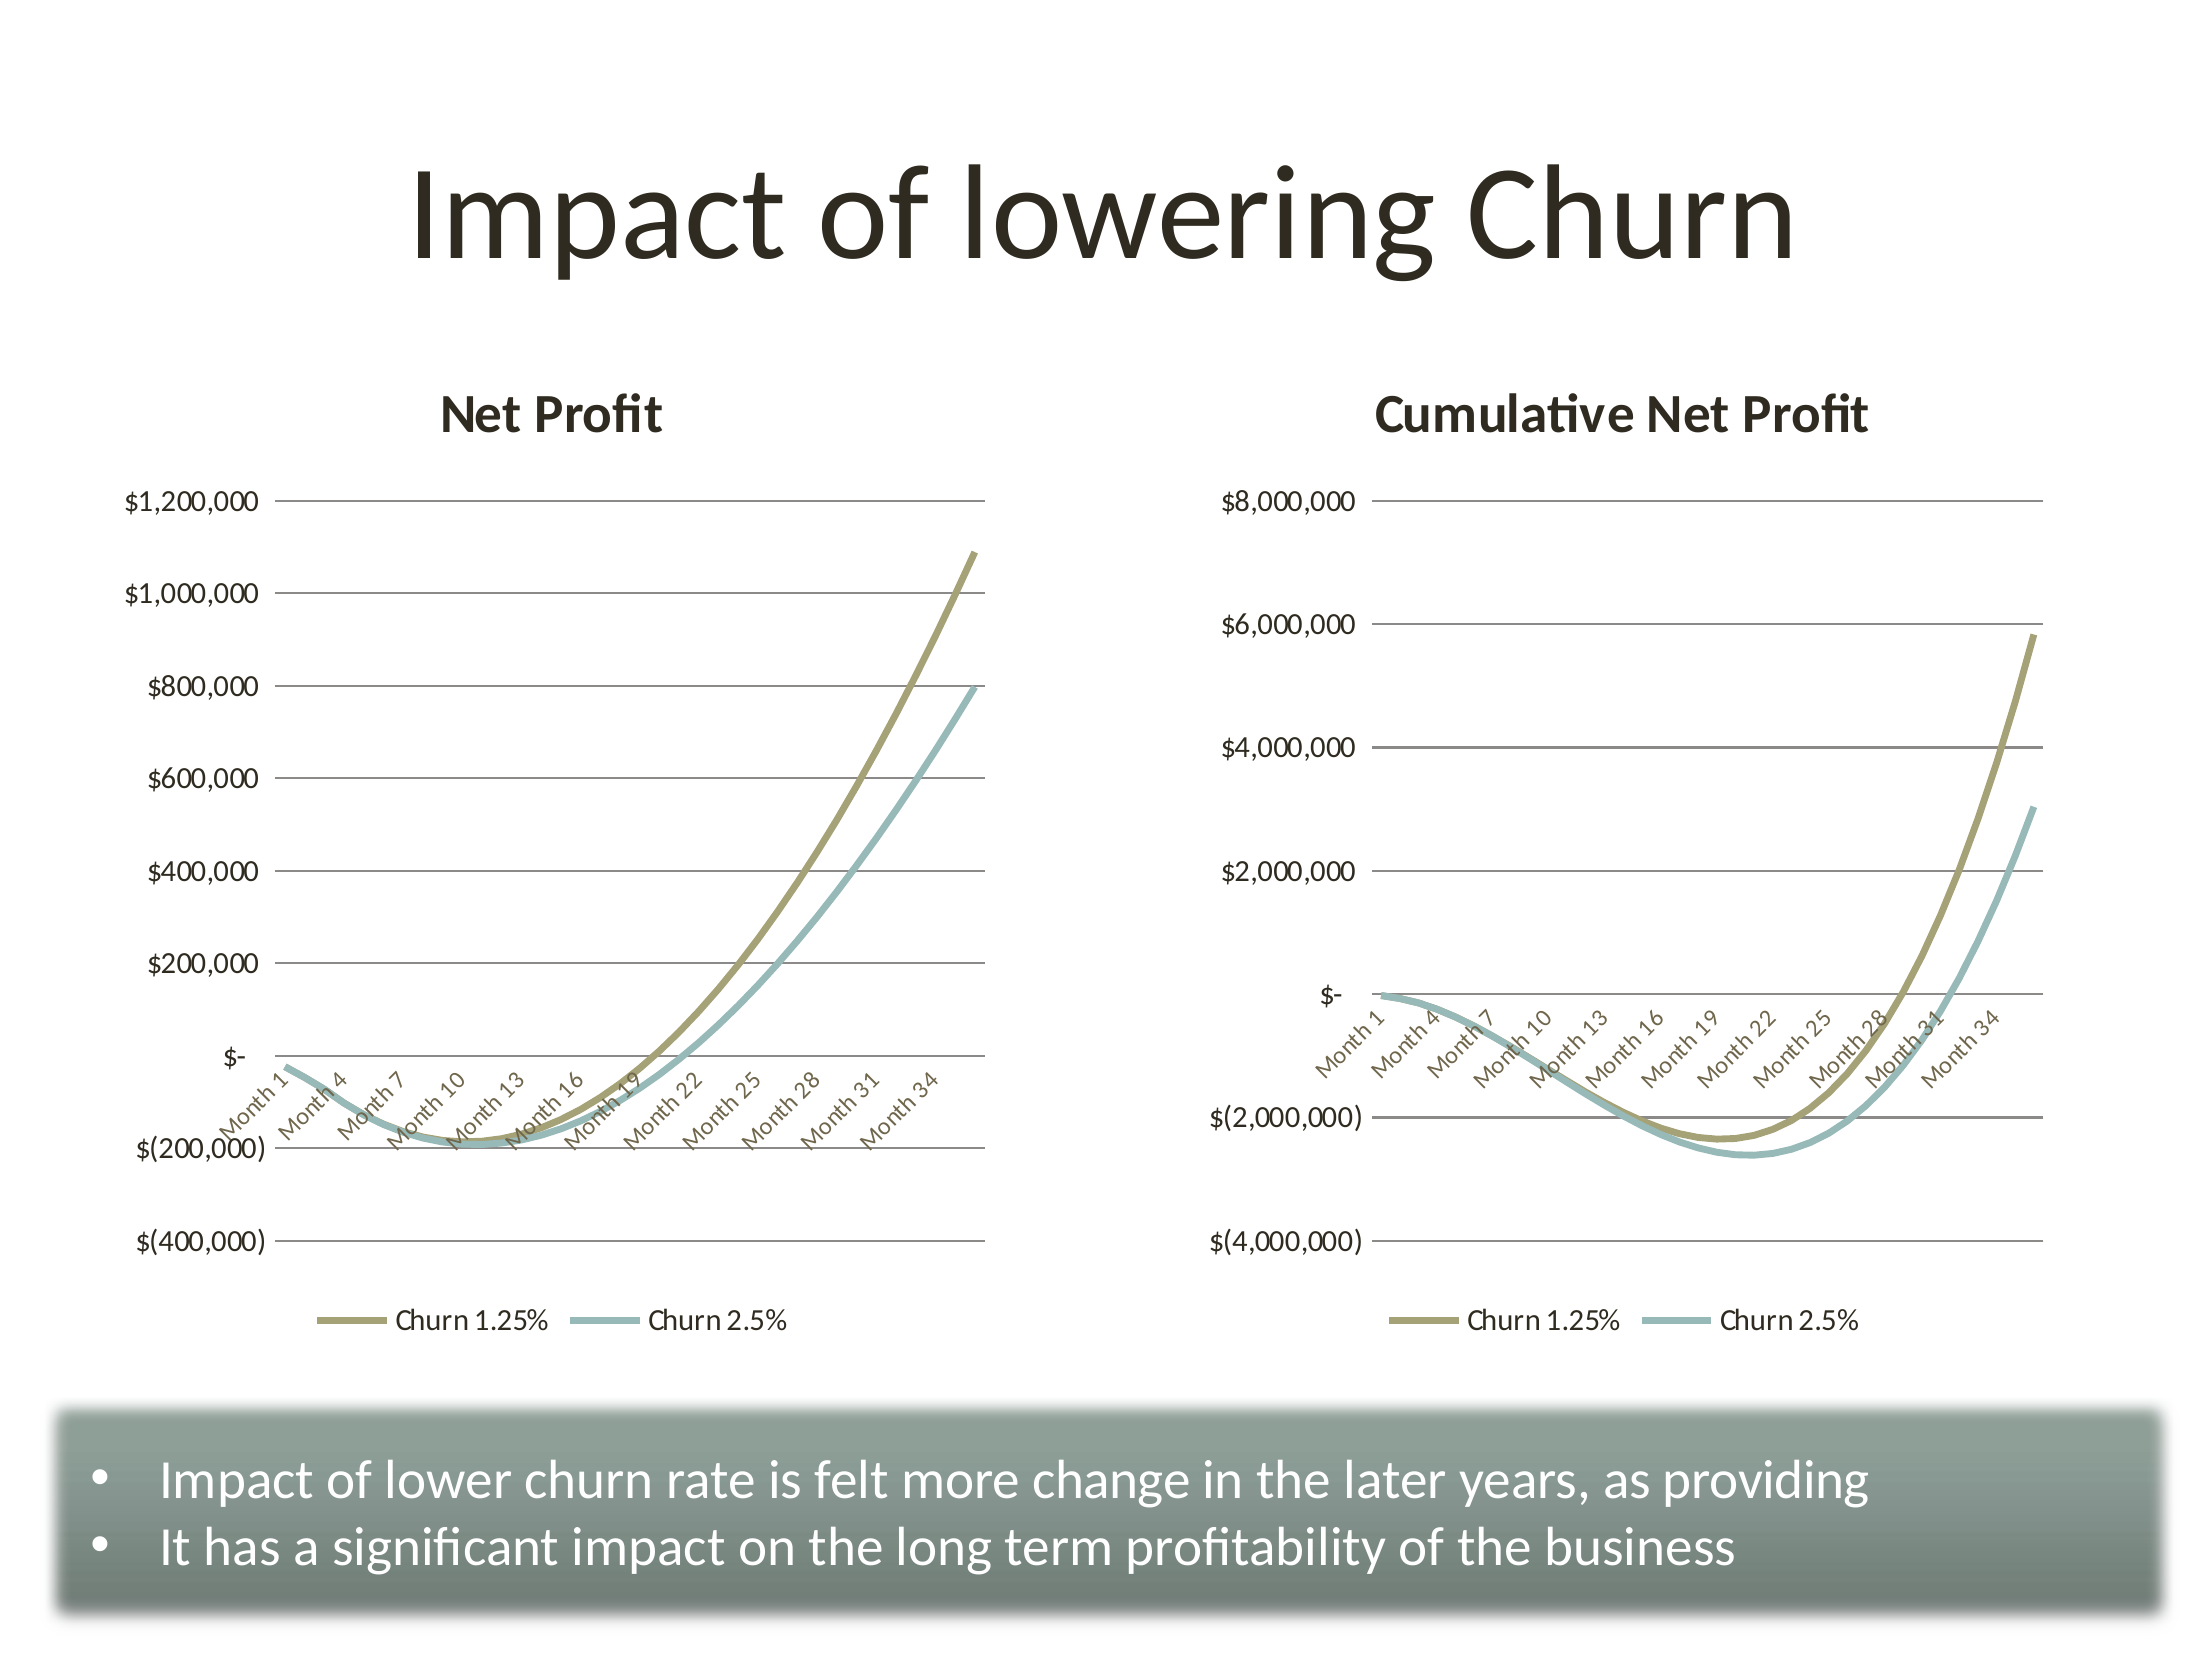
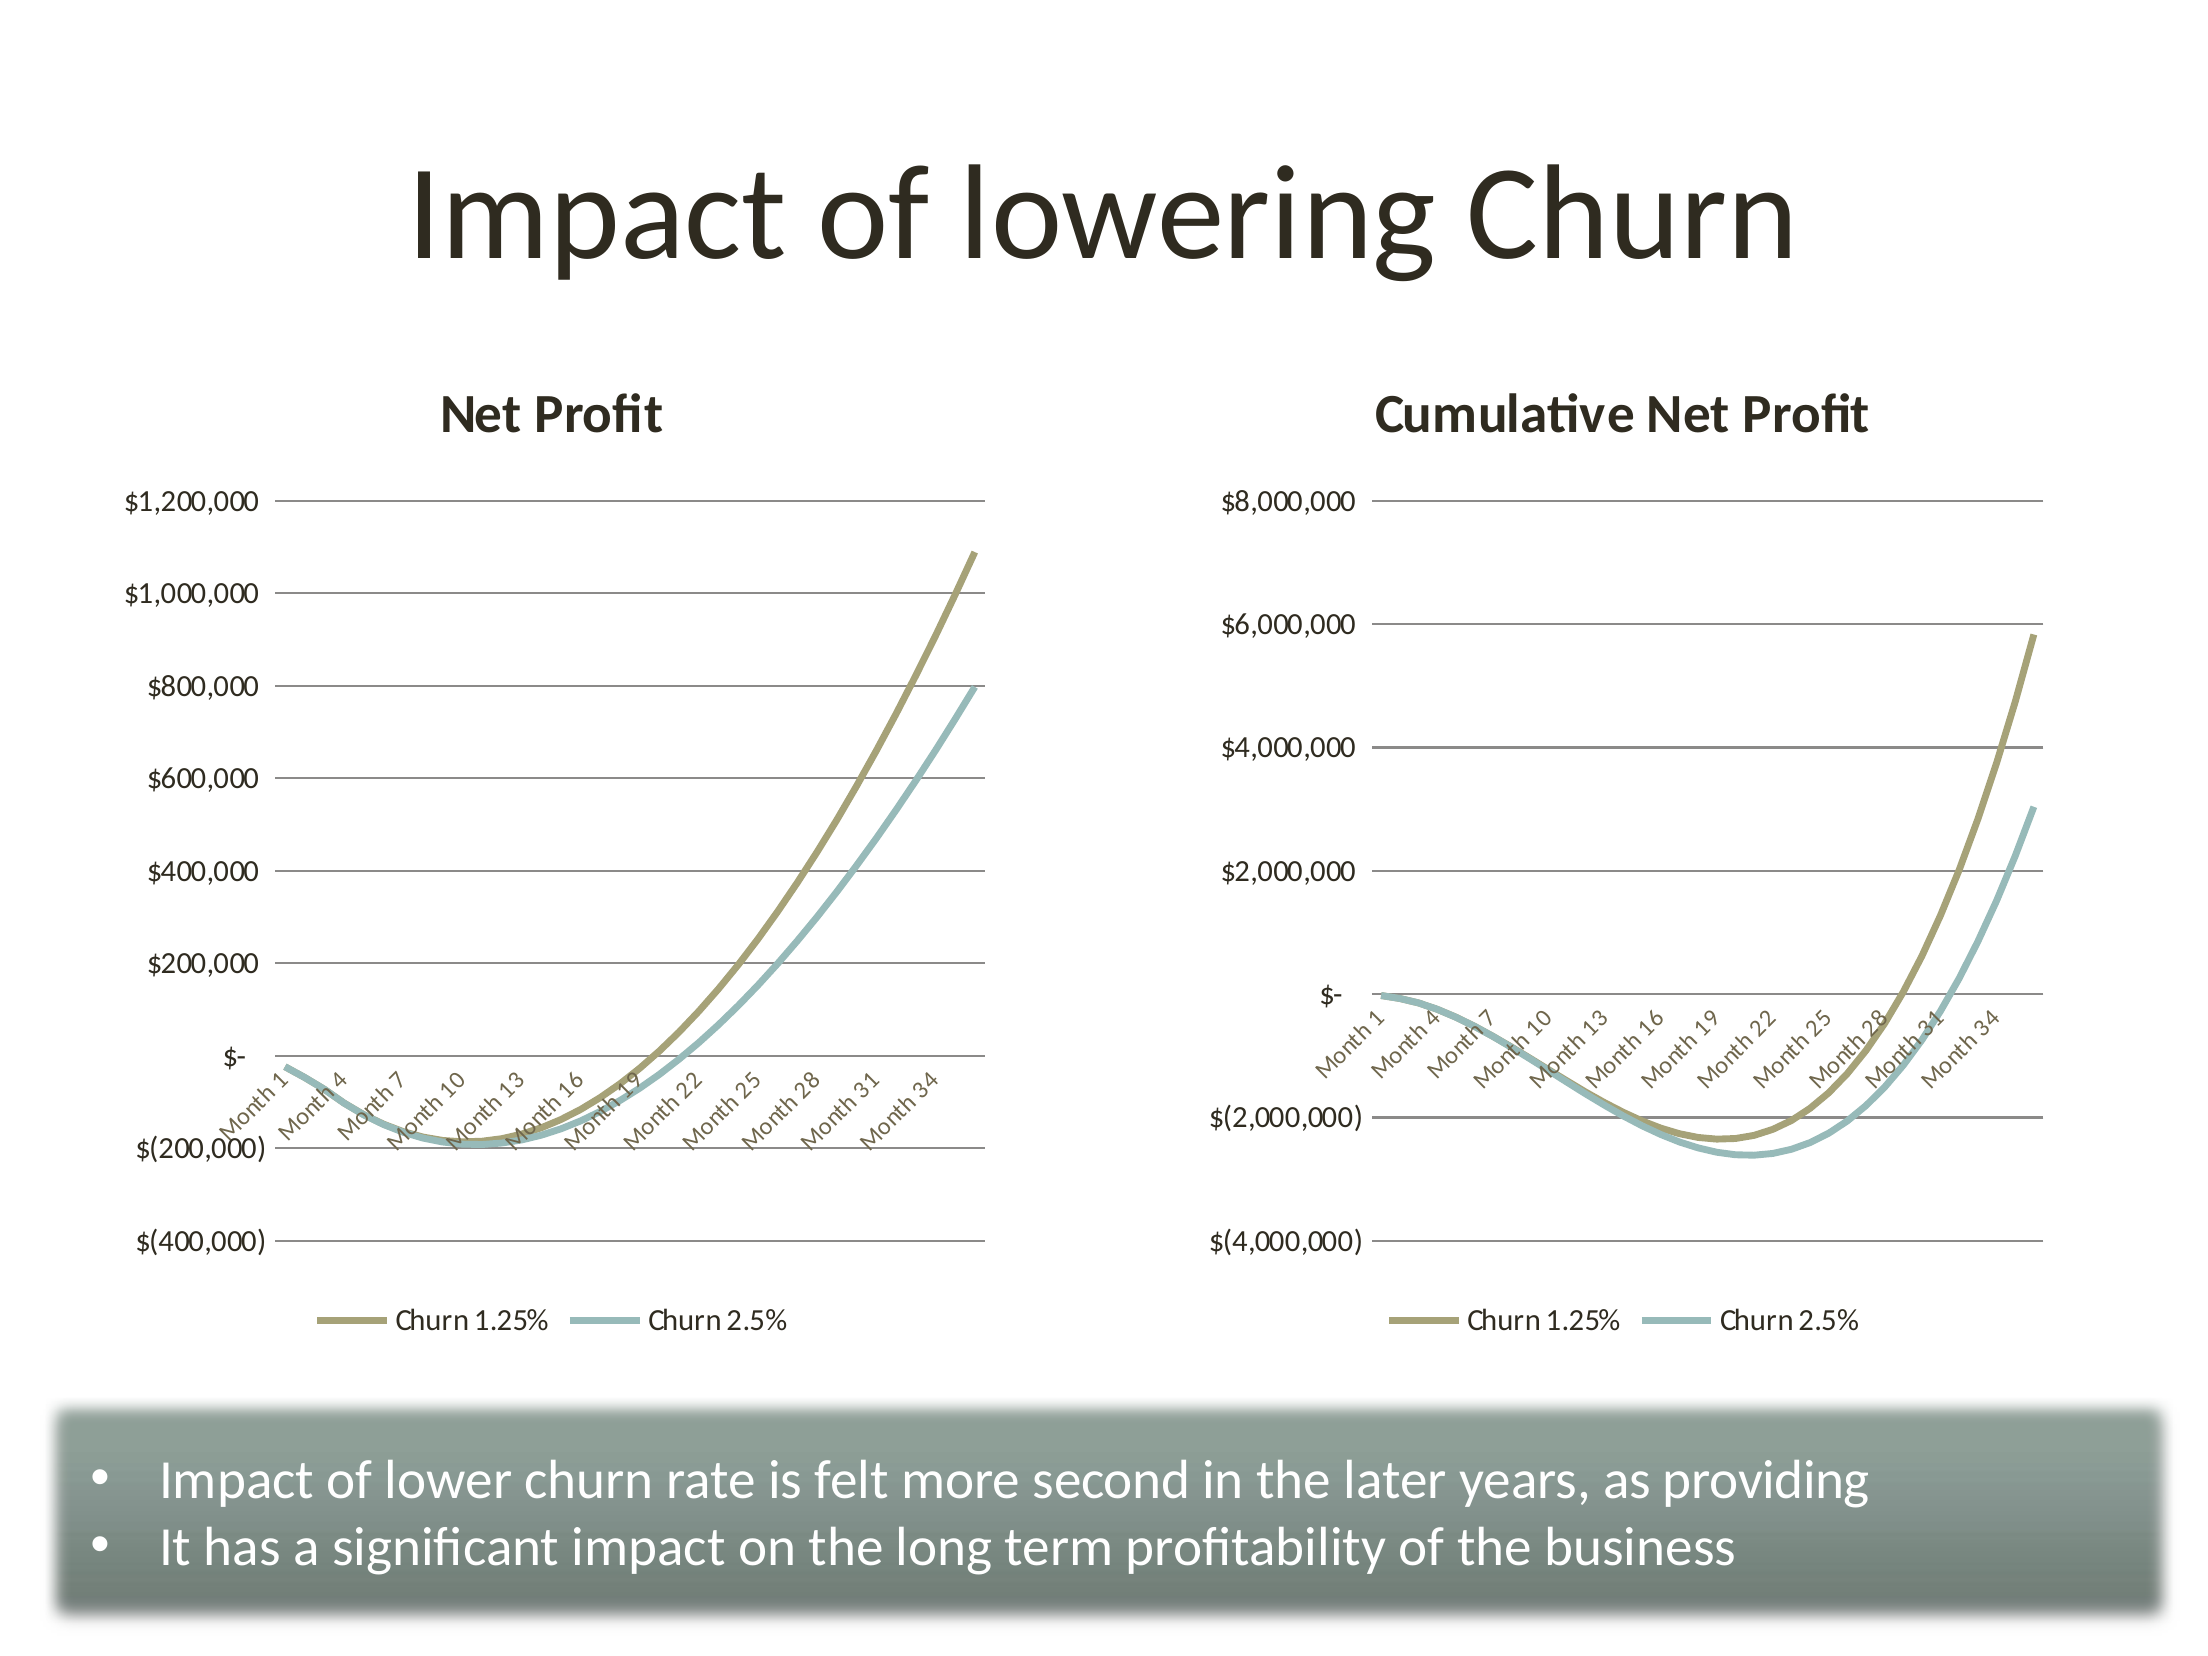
change: change -> second
